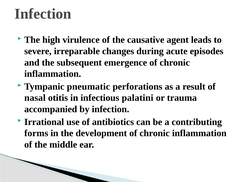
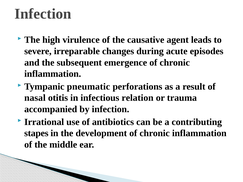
palatini: palatini -> relation
forms: forms -> stapes
